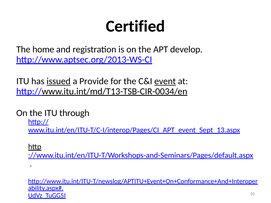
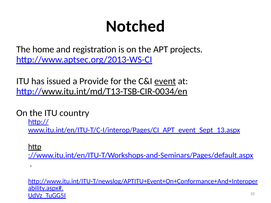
Certified: Certified -> Notched
develop: develop -> projects
issued underline: present -> none
through: through -> country
